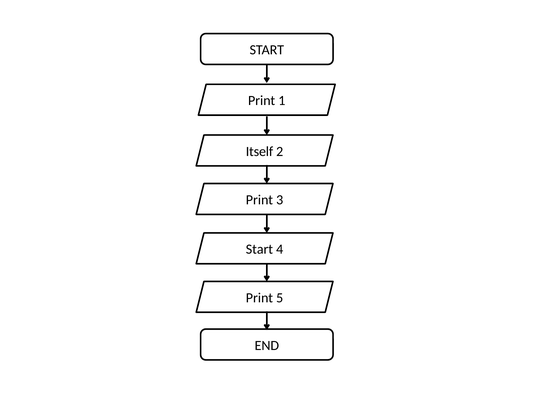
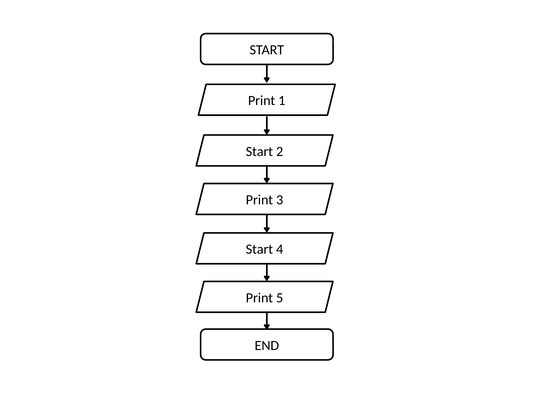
Itself at (259, 151): Itself -> Start
